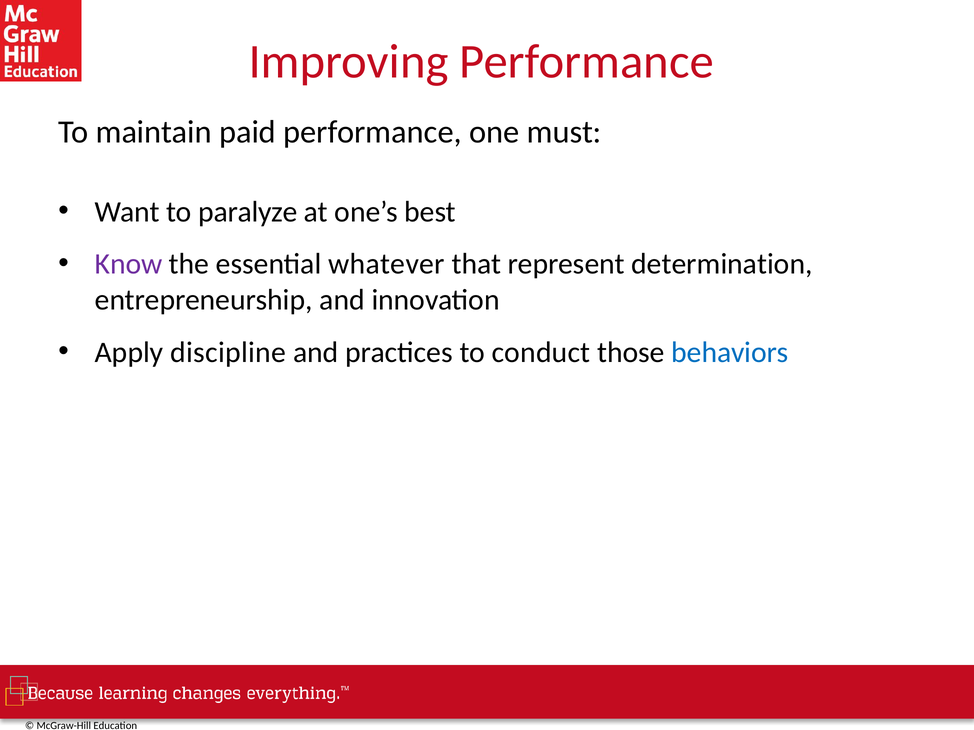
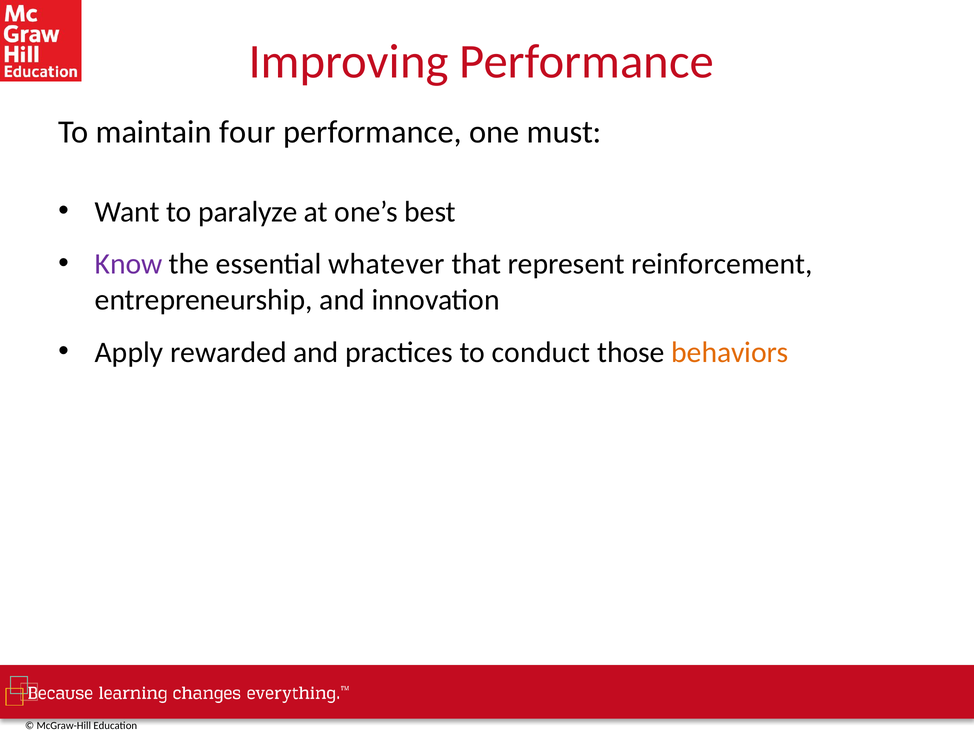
paid: paid -> four
determination: determination -> reinforcement
discipline: discipline -> rewarded
behaviors colour: blue -> orange
